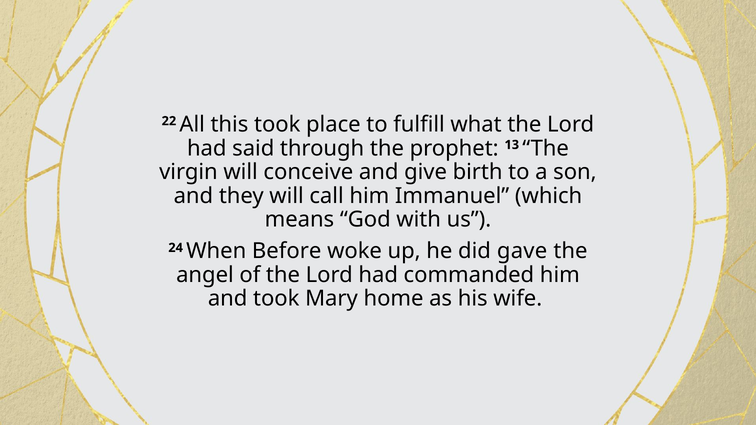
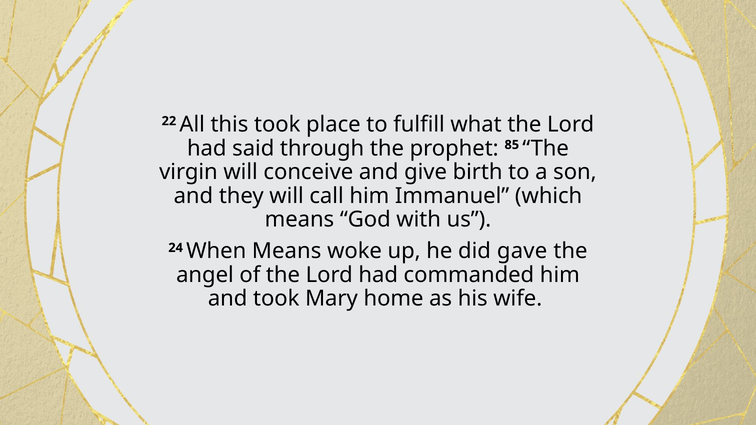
13: 13 -> 85
When Before: Before -> Means
